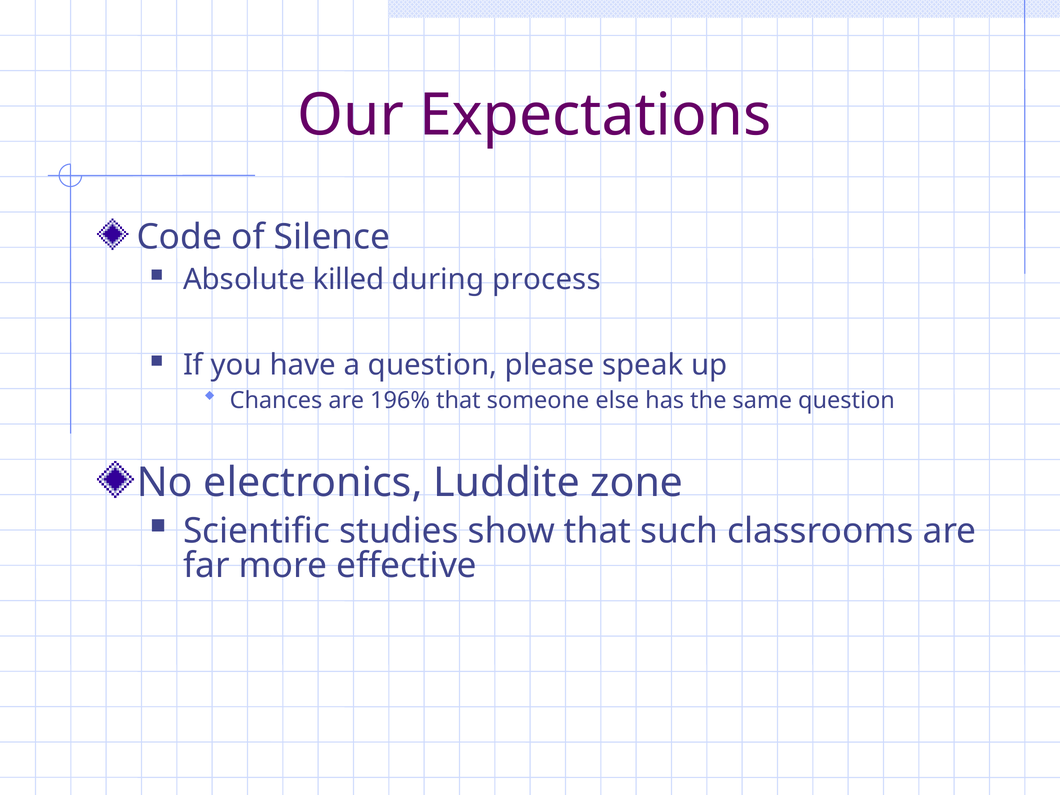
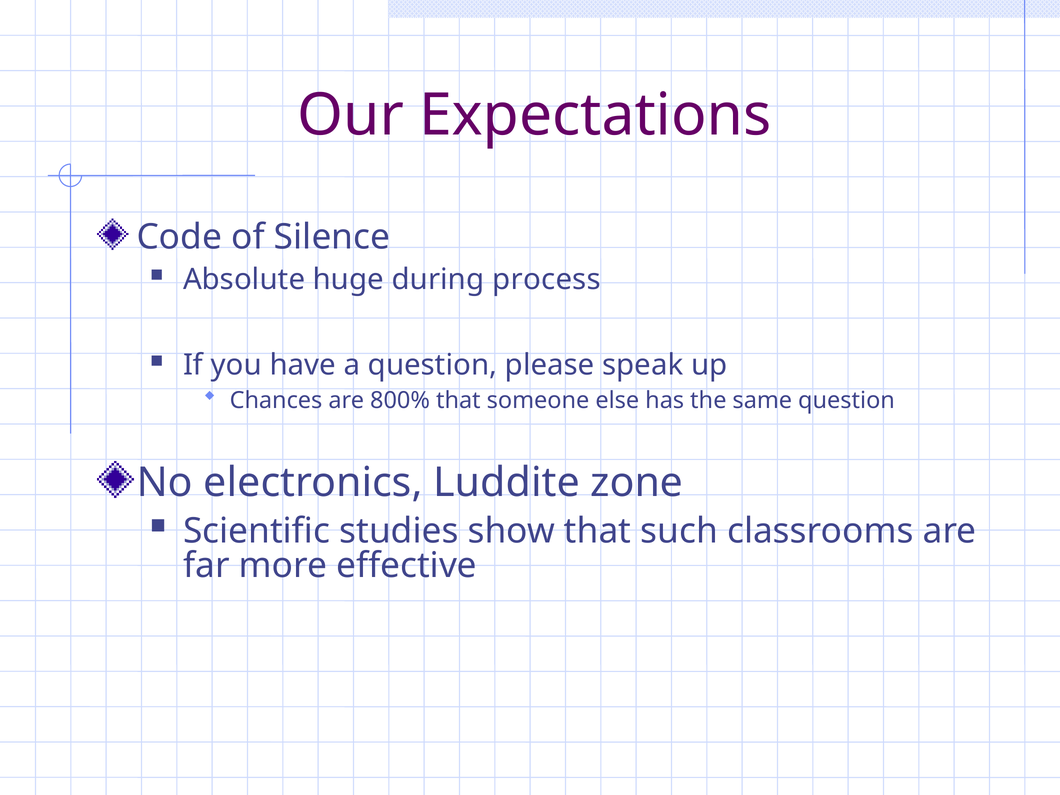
killed: killed -> huge
196%: 196% -> 800%
